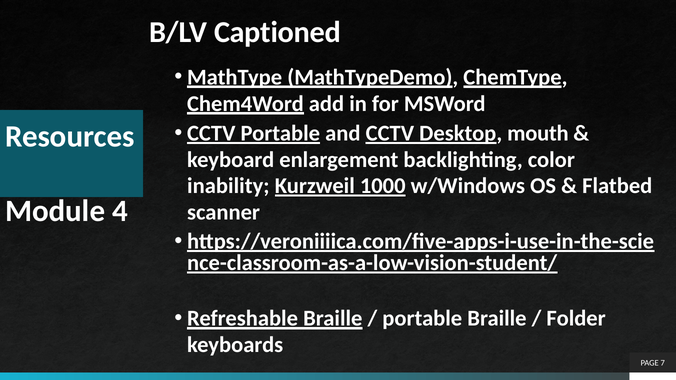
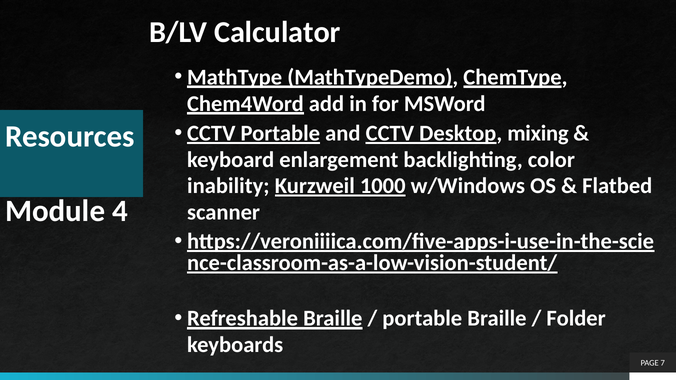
Captioned: Captioned -> Calculator
mouth: mouth -> mixing
